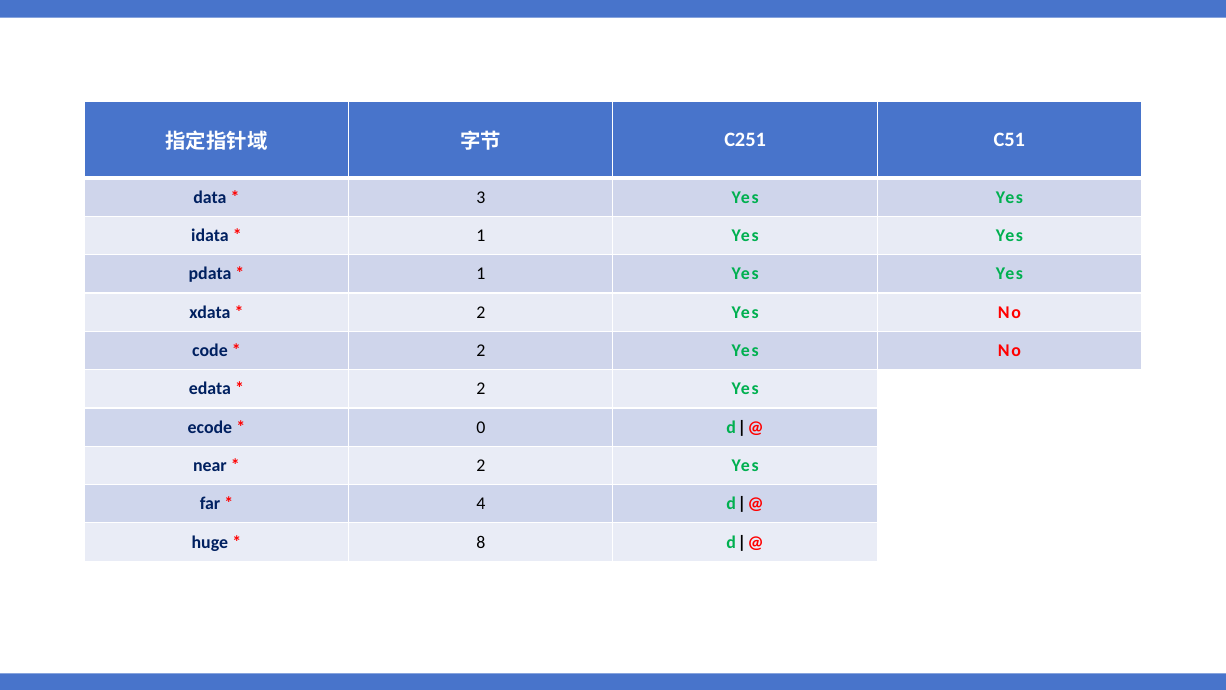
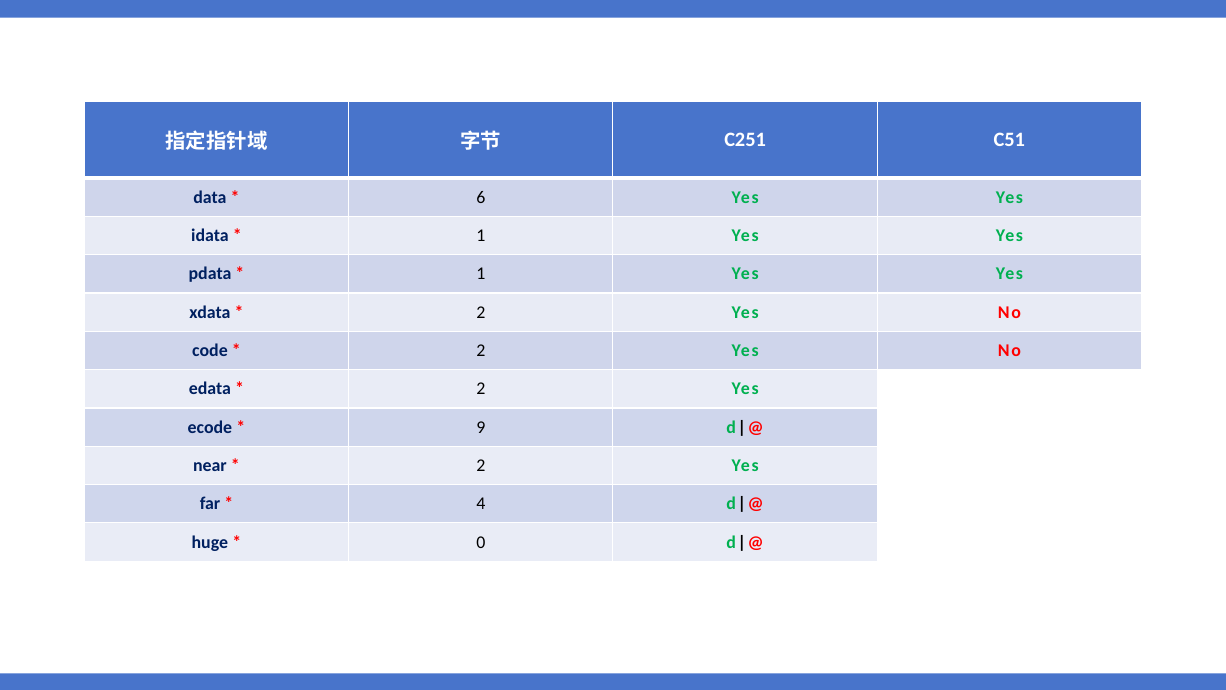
3: 3 -> 6
0: 0 -> 9
8: 8 -> 0
